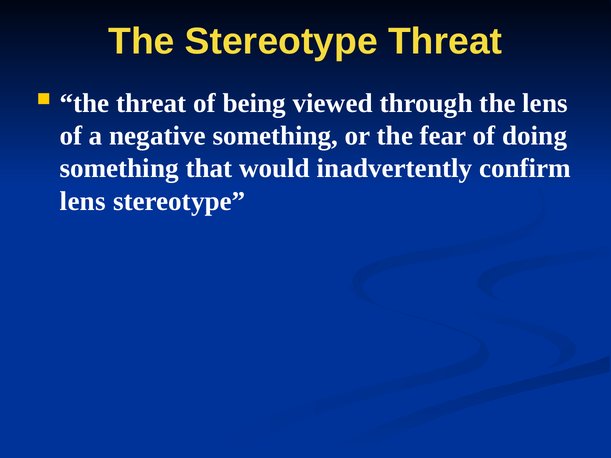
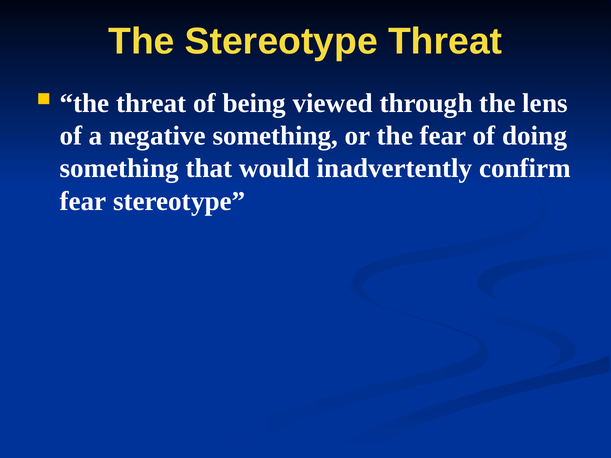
lens at (83, 201): lens -> fear
